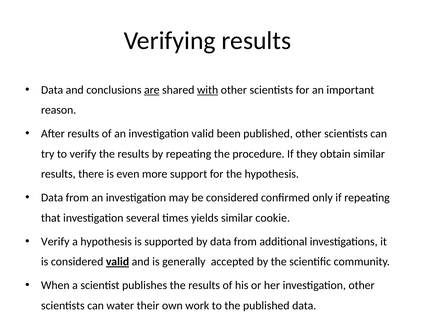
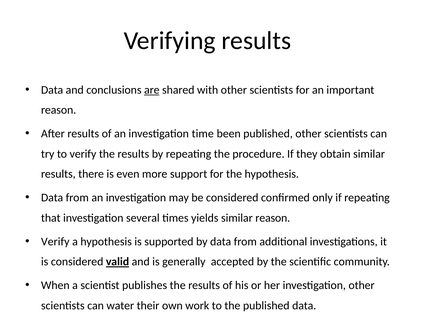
with underline: present -> none
investigation valid: valid -> time
similar cookie: cookie -> reason
